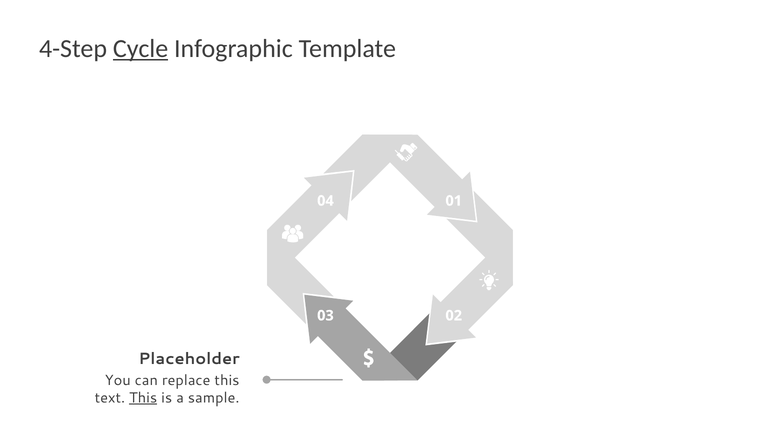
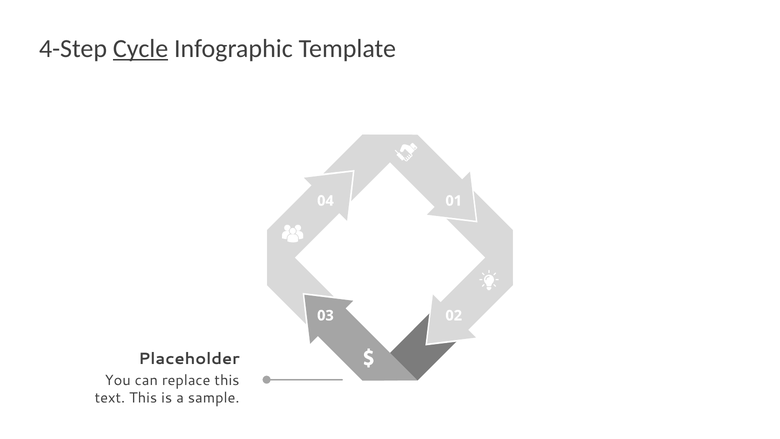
This at (143, 398) underline: present -> none
